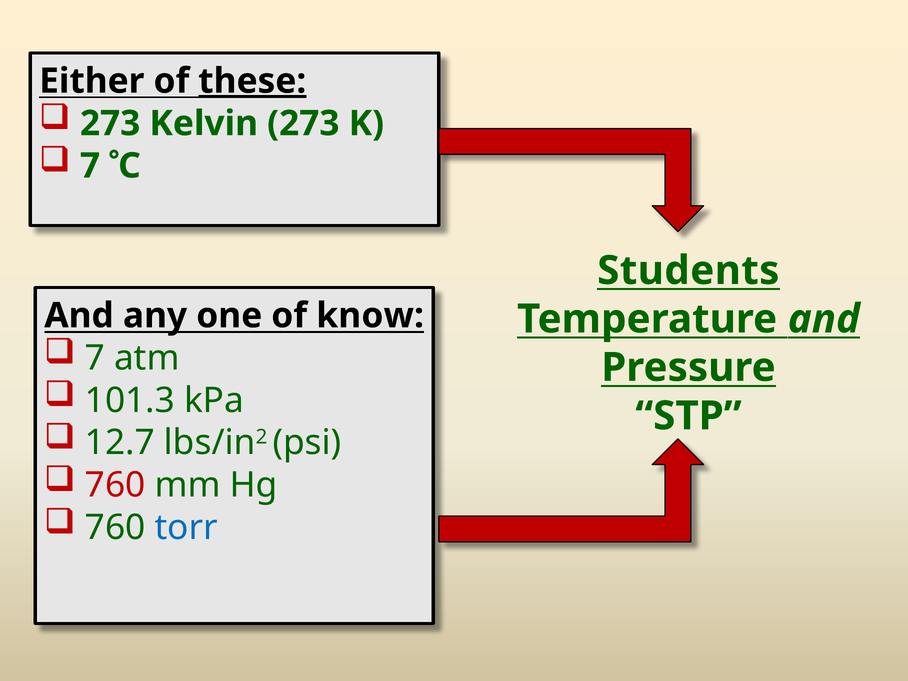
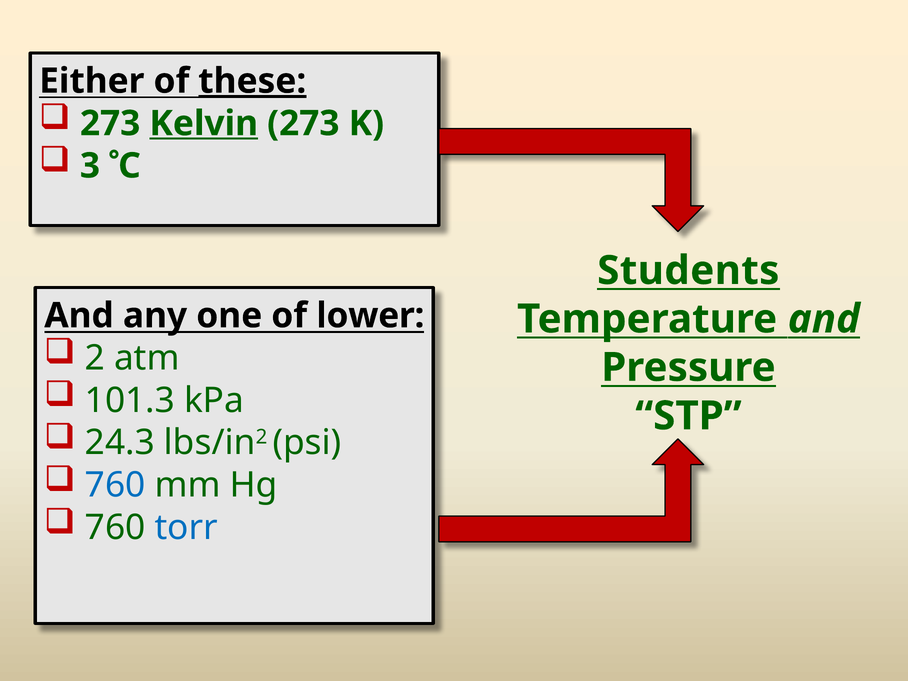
Kelvin underline: none -> present
7 at (90, 166): 7 -> 3
know: know -> lower
7 at (95, 358): 7 -> 2
12.7: 12.7 -> 24.3
760 at (115, 485) colour: red -> blue
